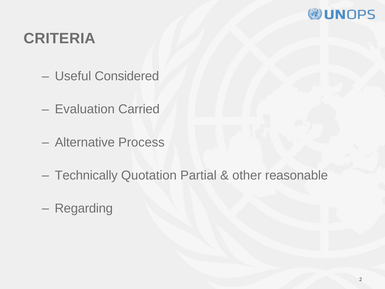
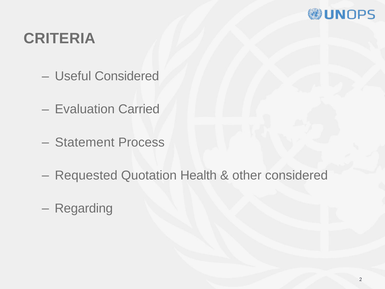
Alternative: Alternative -> Statement
Technically: Technically -> Requested
Partial: Partial -> Health
other reasonable: reasonable -> considered
